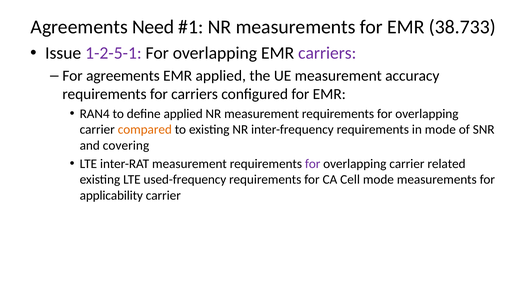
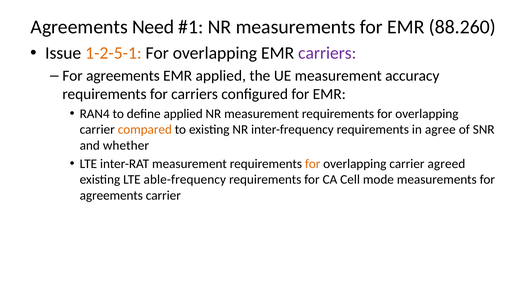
38.733: 38.733 -> 88.260
1-2-5-1 colour: purple -> orange
in mode: mode -> agree
covering: covering -> whether
for at (313, 164) colour: purple -> orange
related: related -> agreed
used-frequency: used-frequency -> able-frequency
applicability at (111, 196): applicability -> agreements
